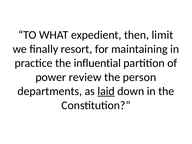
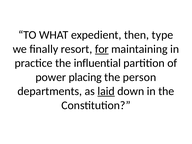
limit: limit -> type
for underline: none -> present
review: review -> placing
